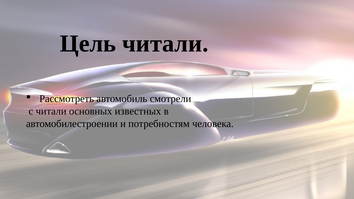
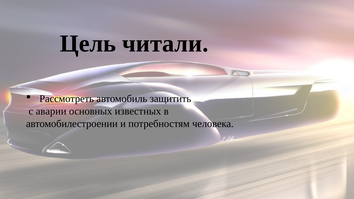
смотрели: смотрели -> защитить
с читали: читали -> аварии
